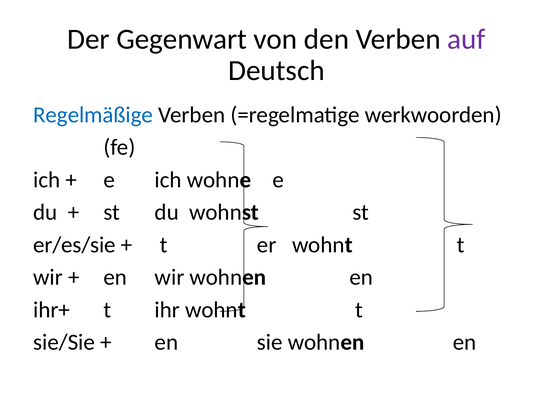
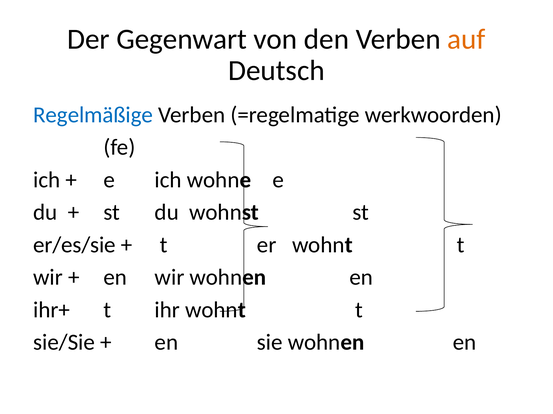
auf colour: purple -> orange
